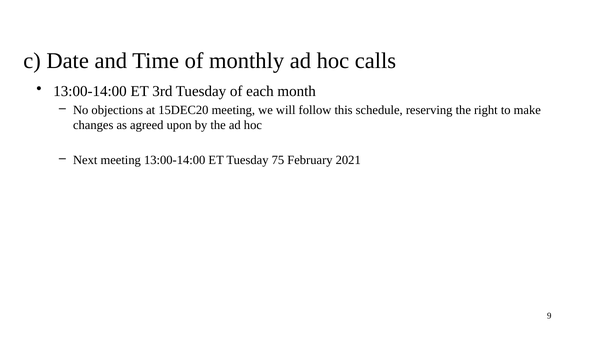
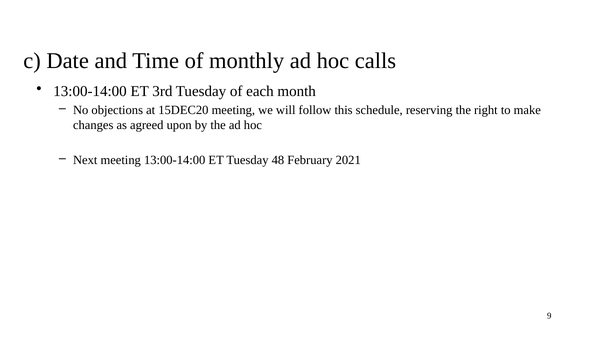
75: 75 -> 48
